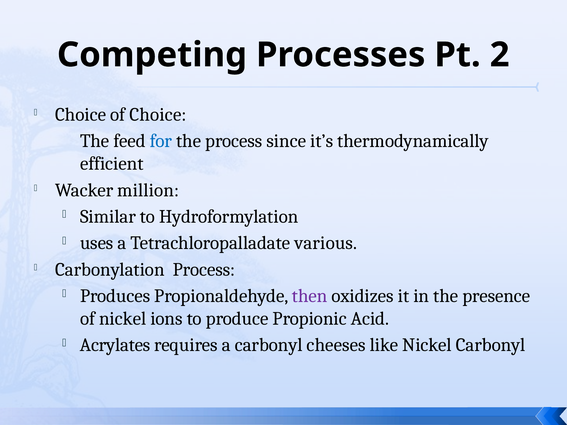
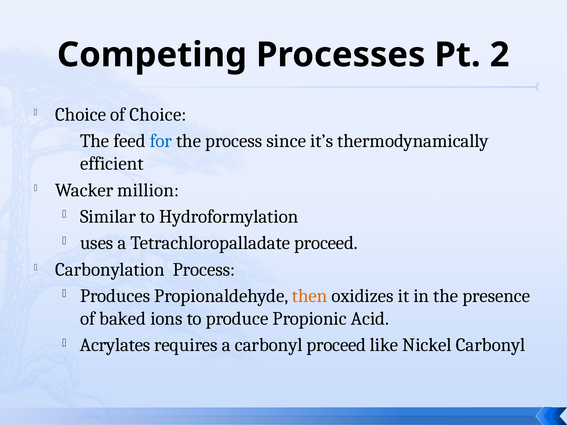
Tetrachloropalladate various: various -> proceed
then colour: purple -> orange
of nickel: nickel -> baked
carbonyl cheeses: cheeses -> proceed
